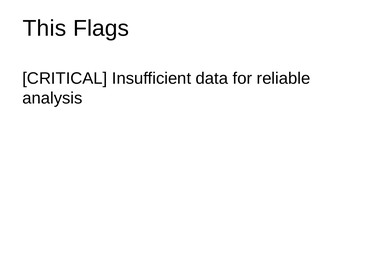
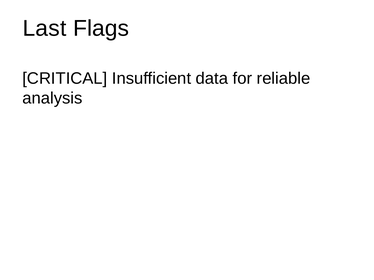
This: This -> Last
